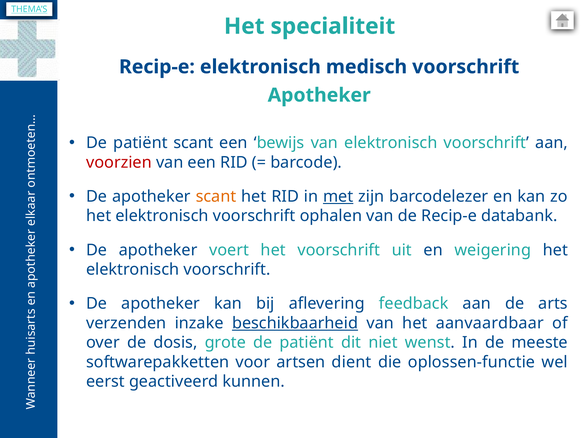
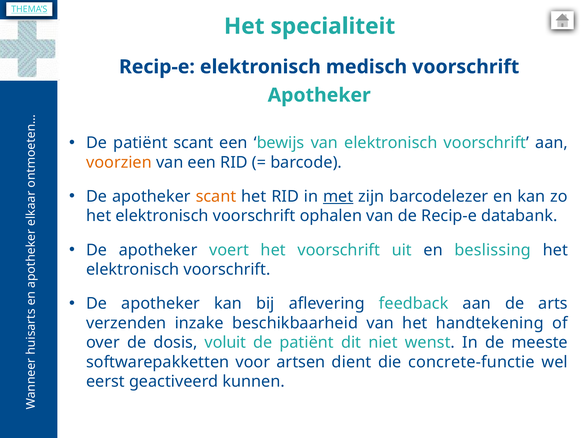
voorzien colour: red -> orange
weigering: weigering -> beslissing
beschikbaarheid underline: present -> none
aanvaardbaar: aanvaardbaar -> handtekening
grote: grote -> voluit
oplossen-functie: oplossen-functie -> concrete-functie
